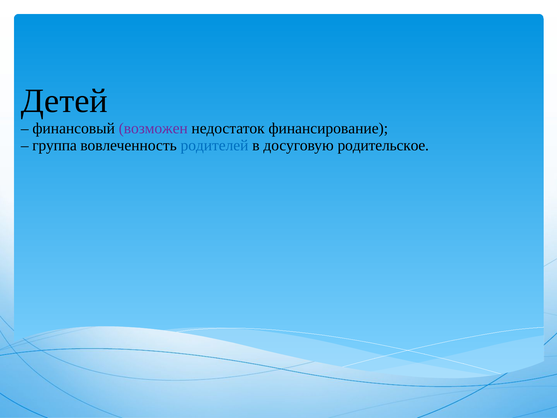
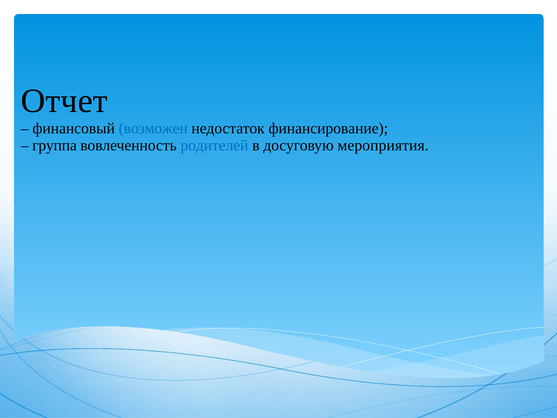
Детей: Детей -> Отчет
возможен colour: purple -> blue
родительское: родительское -> мероприятия
